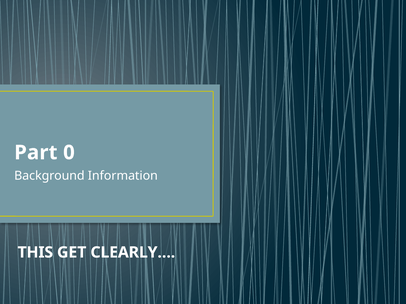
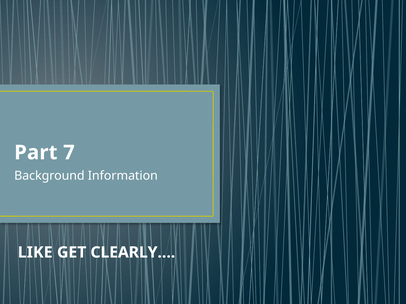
0: 0 -> 7
THIS: THIS -> LIKE
